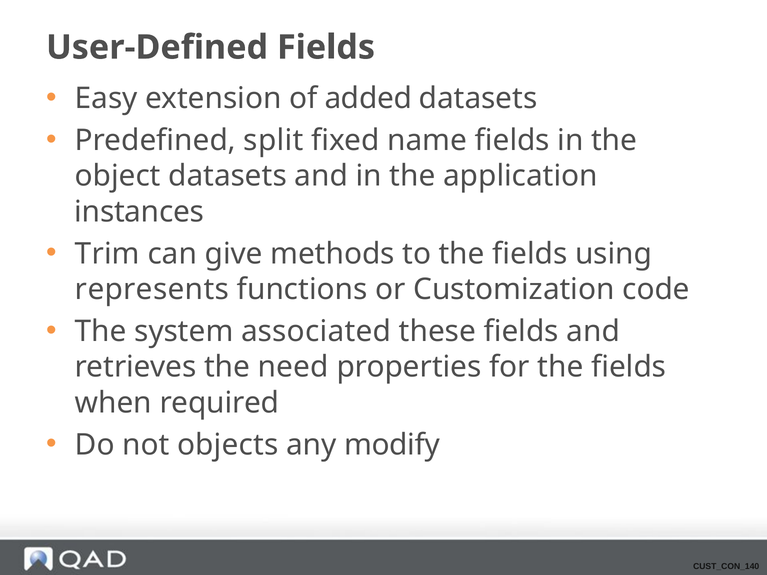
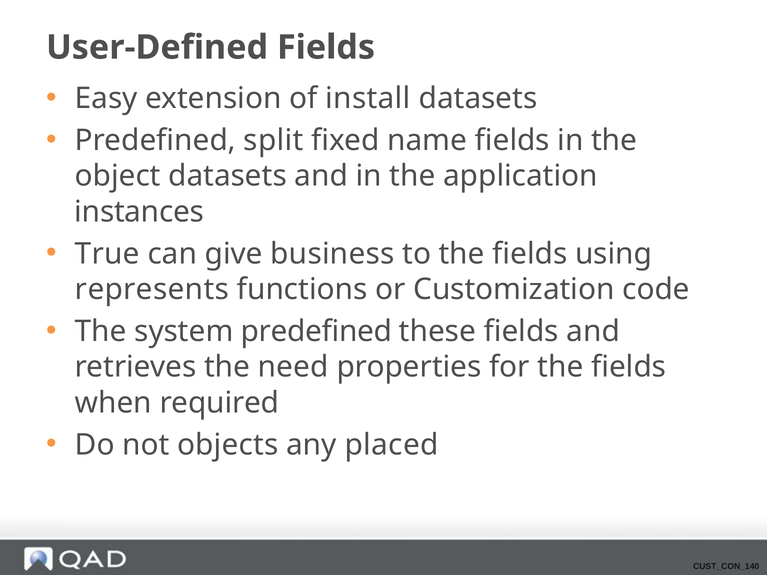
added: added -> install
Trim: Trim -> True
methods: methods -> business
system associated: associated -> predefined
modify: modify -> placed
